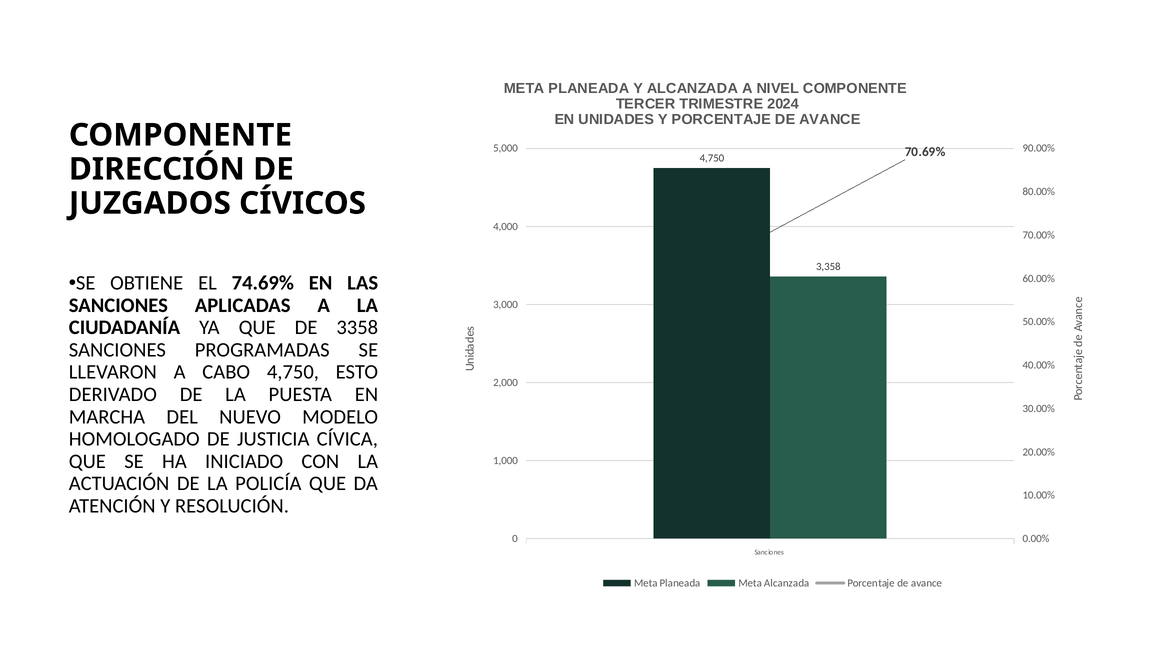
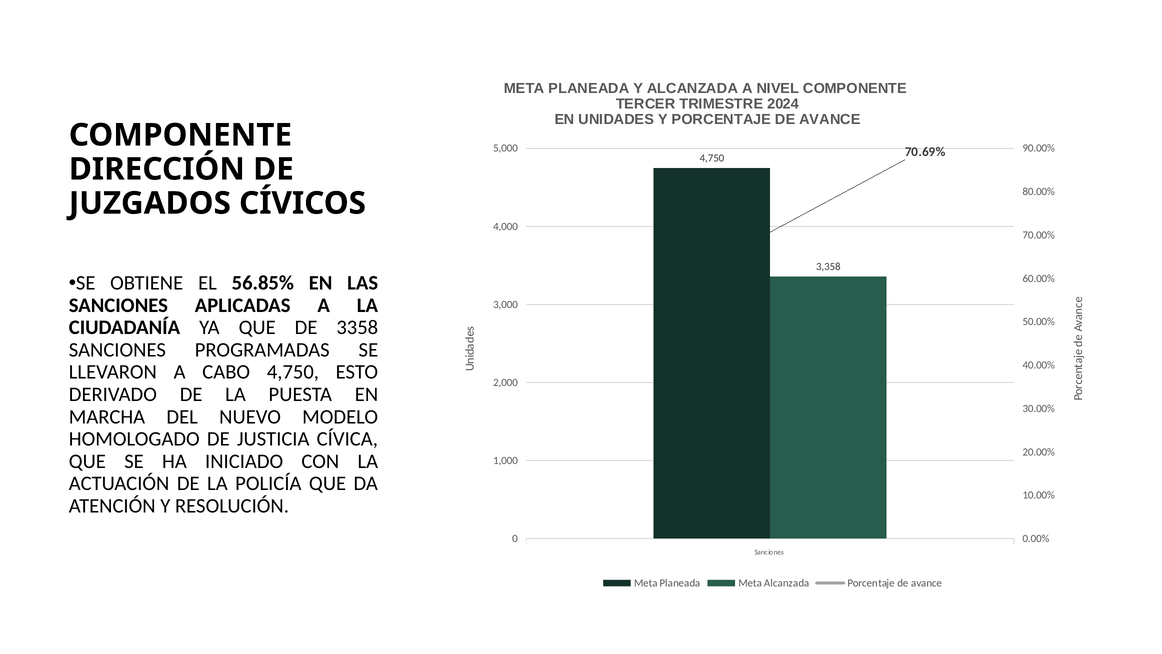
74.69%: 74.69% -> 56.85%
